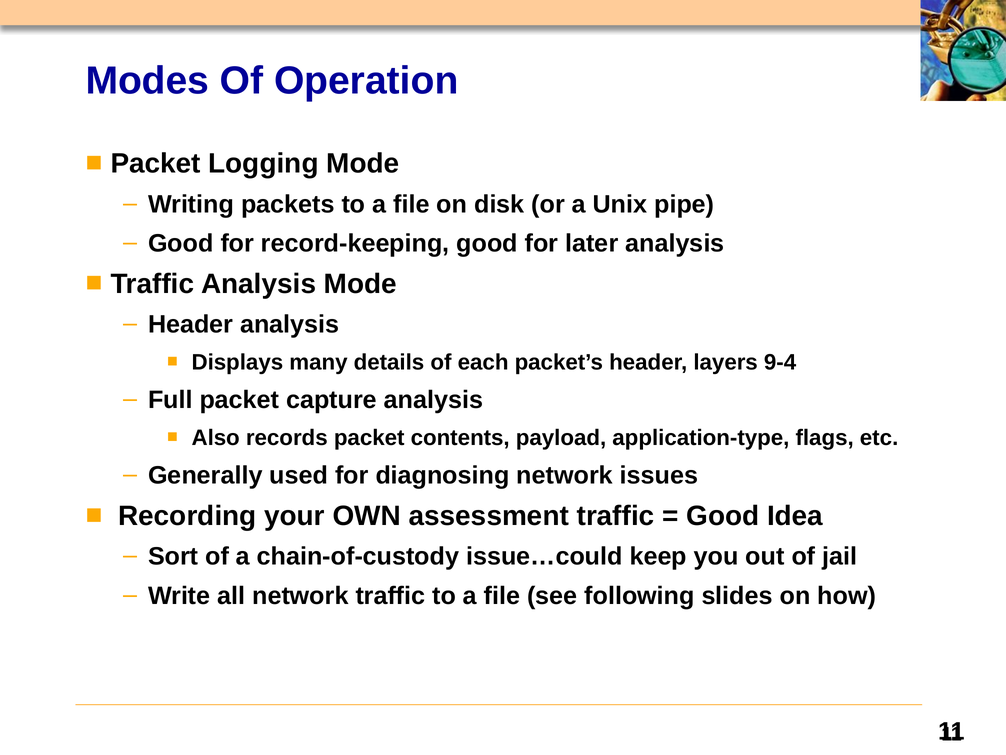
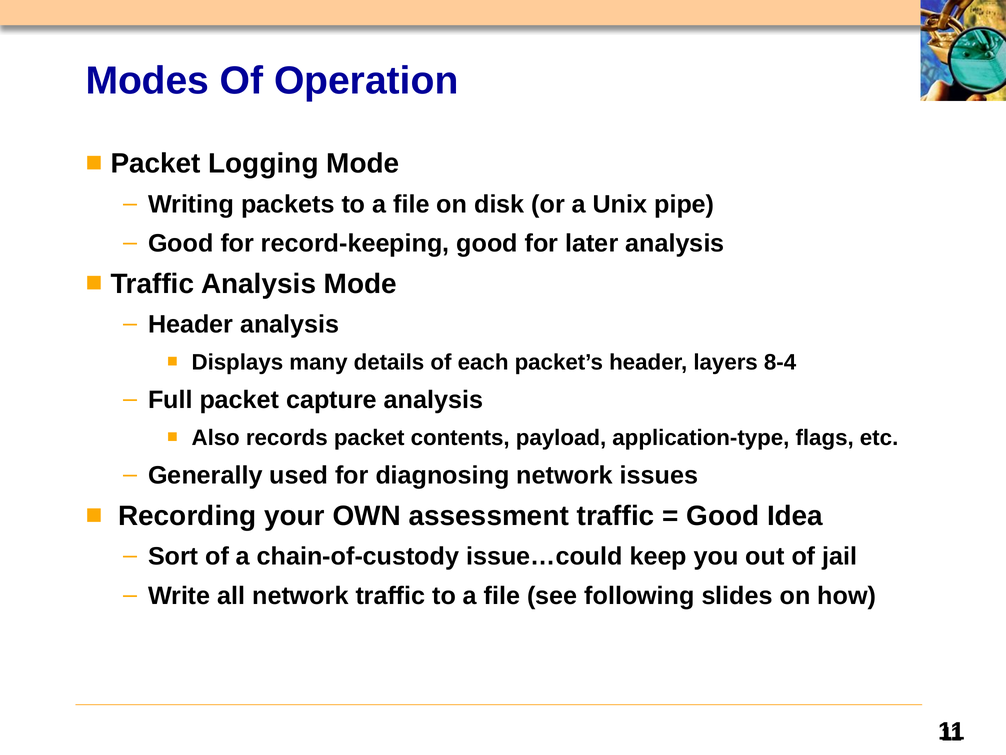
9-4: 9-4 -> 8-4
